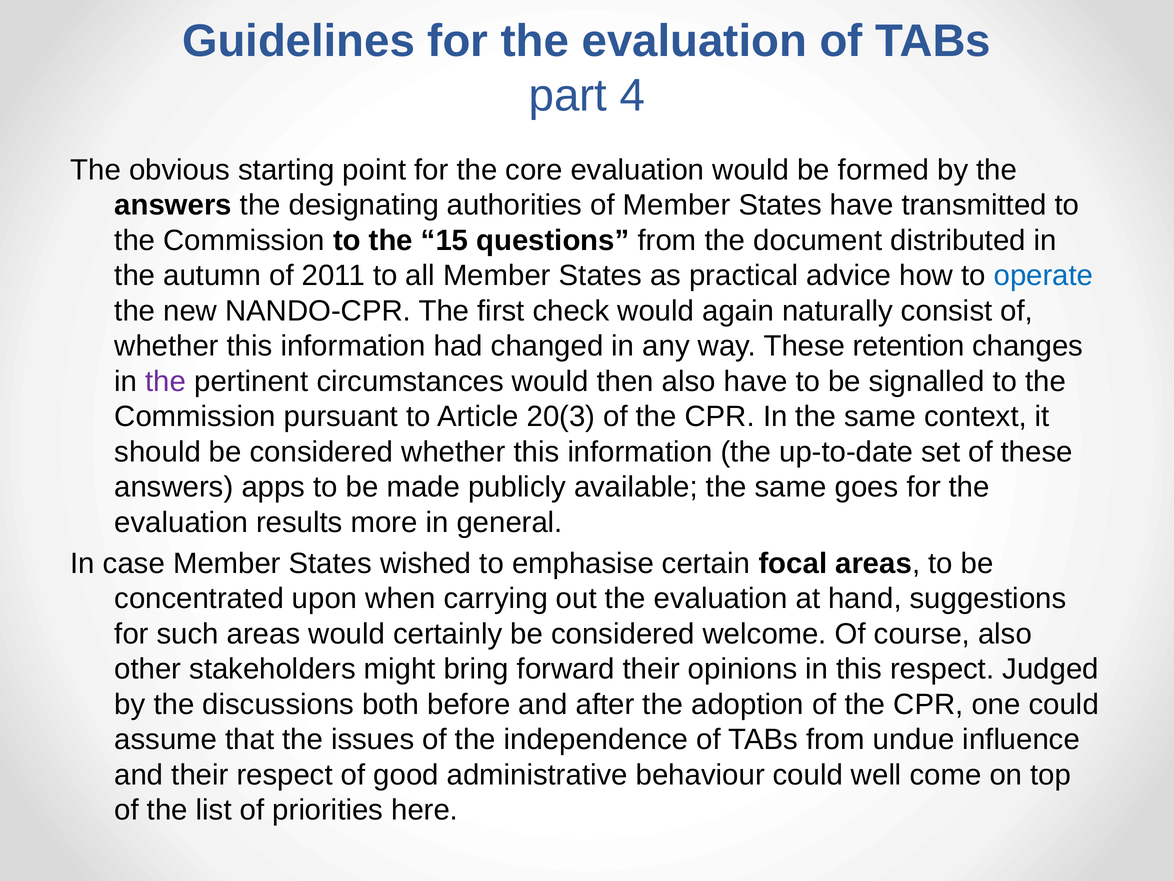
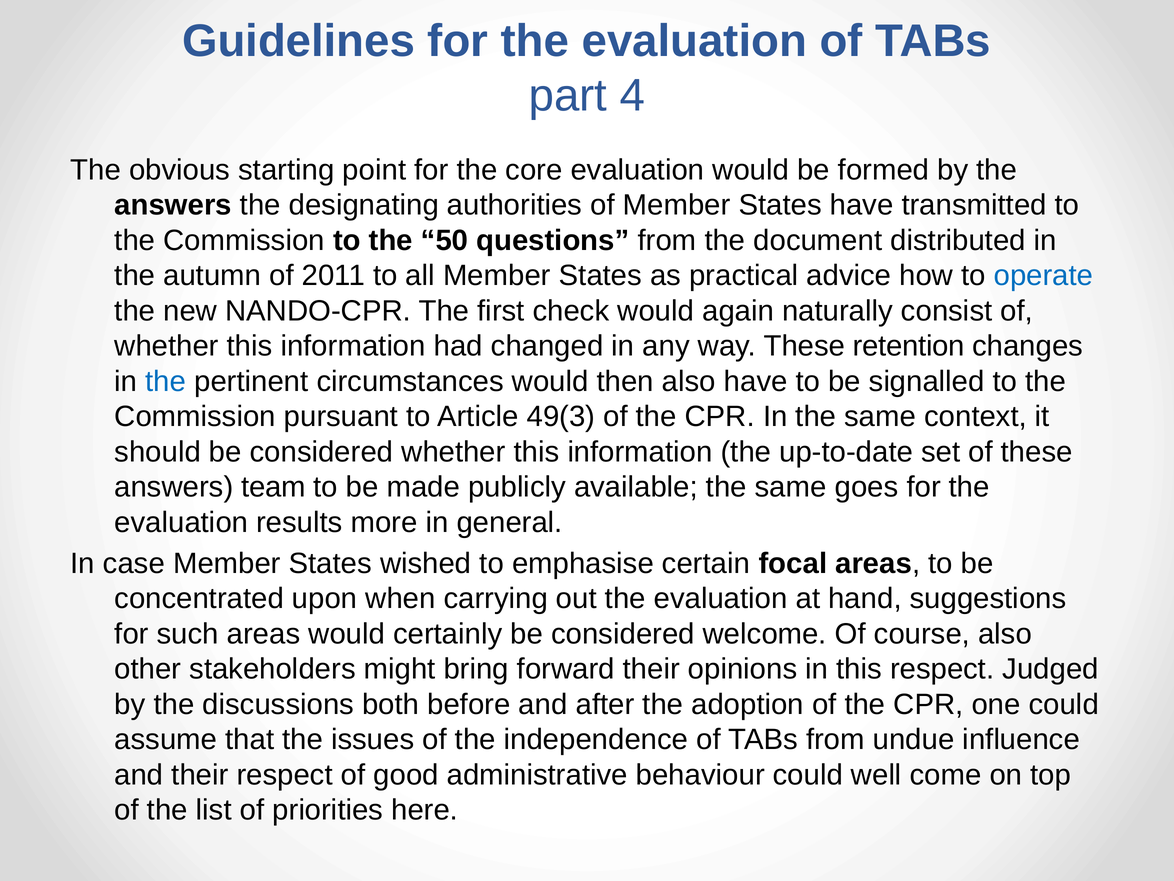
15: 15 -> 50
the at (166, 381) colour: purple -> blue
20(3: 20(3 -> 49(3
apps: apps -> team
